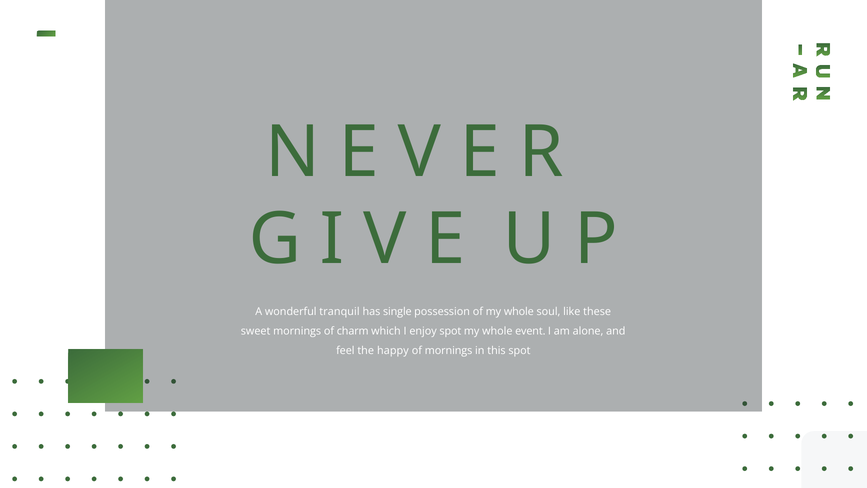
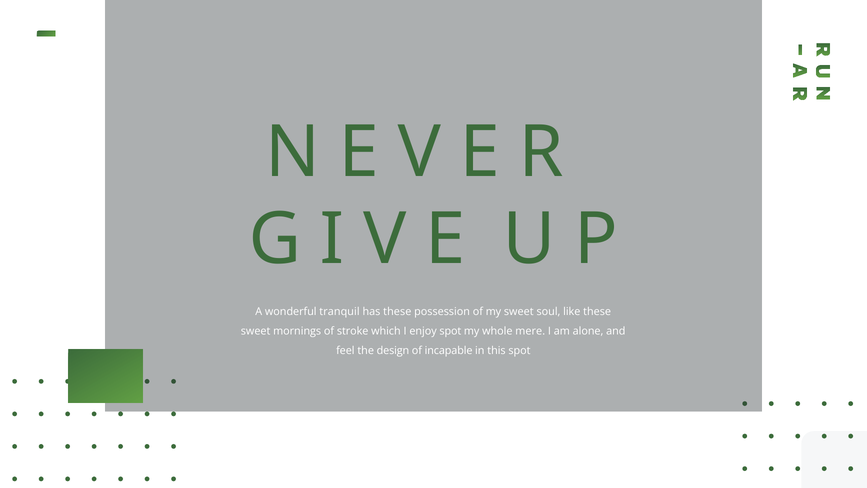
has single: single -> these
of my whole: whole -> sweet
charm: charm -> stroke
event: event -> mere
happy: happy -> design
of mornings: mornings -> incapable
